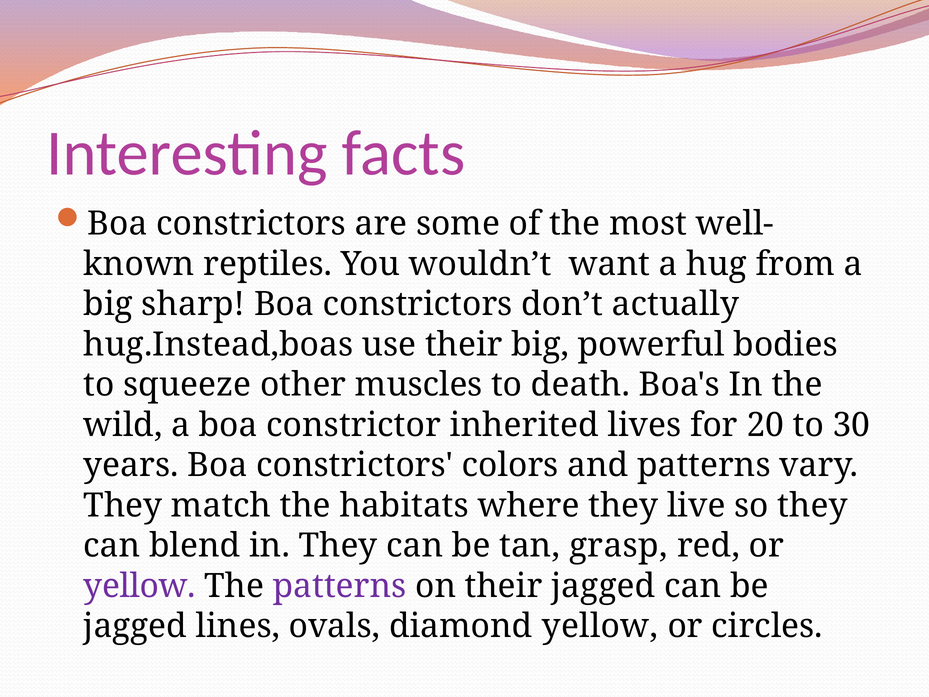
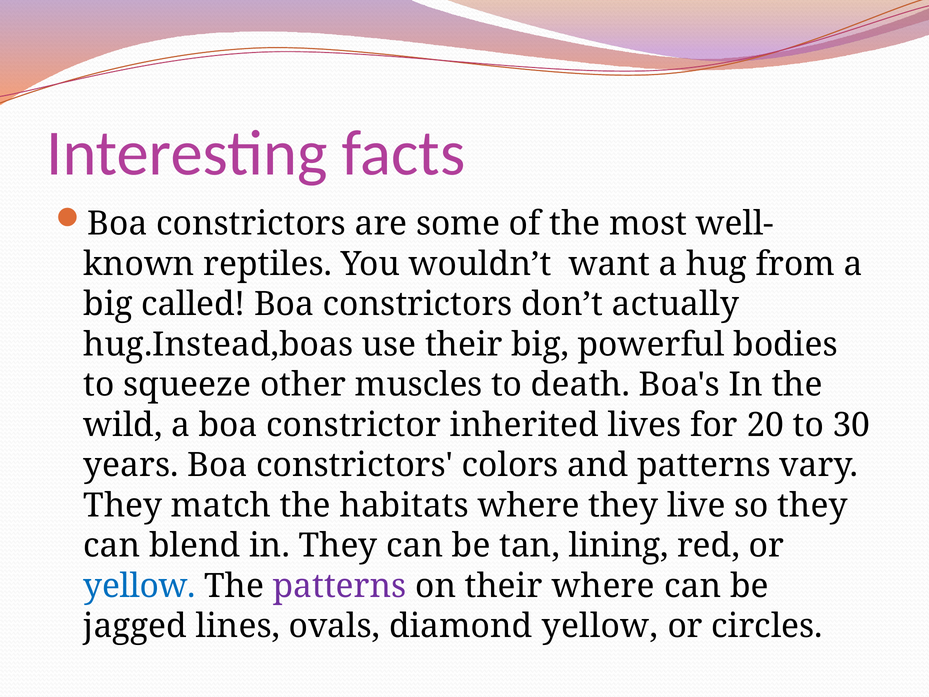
sharp: sharp -> called
grasp: grasp -> lining
yellow at (140, 586) colour: purple -> blue
their jagged: jagged -> where
